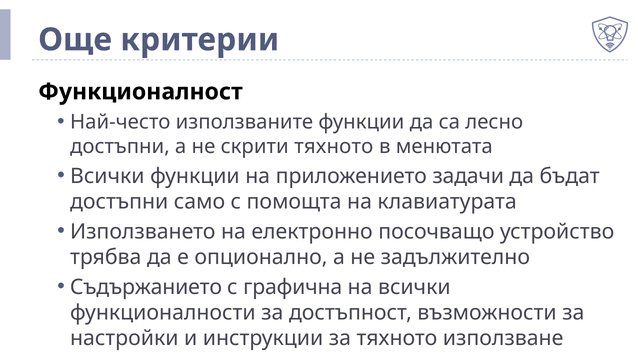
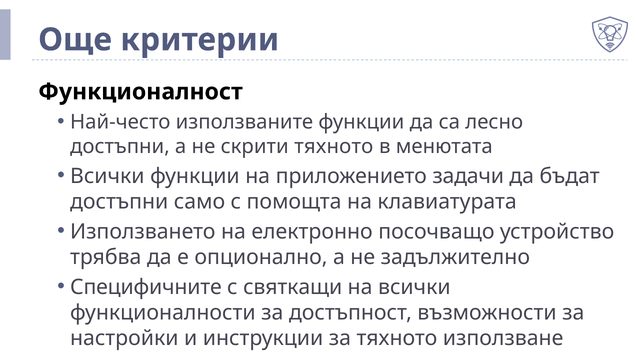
Съдържанието: Съдържанието -> Специфичните
графична: графична -> святкащи
